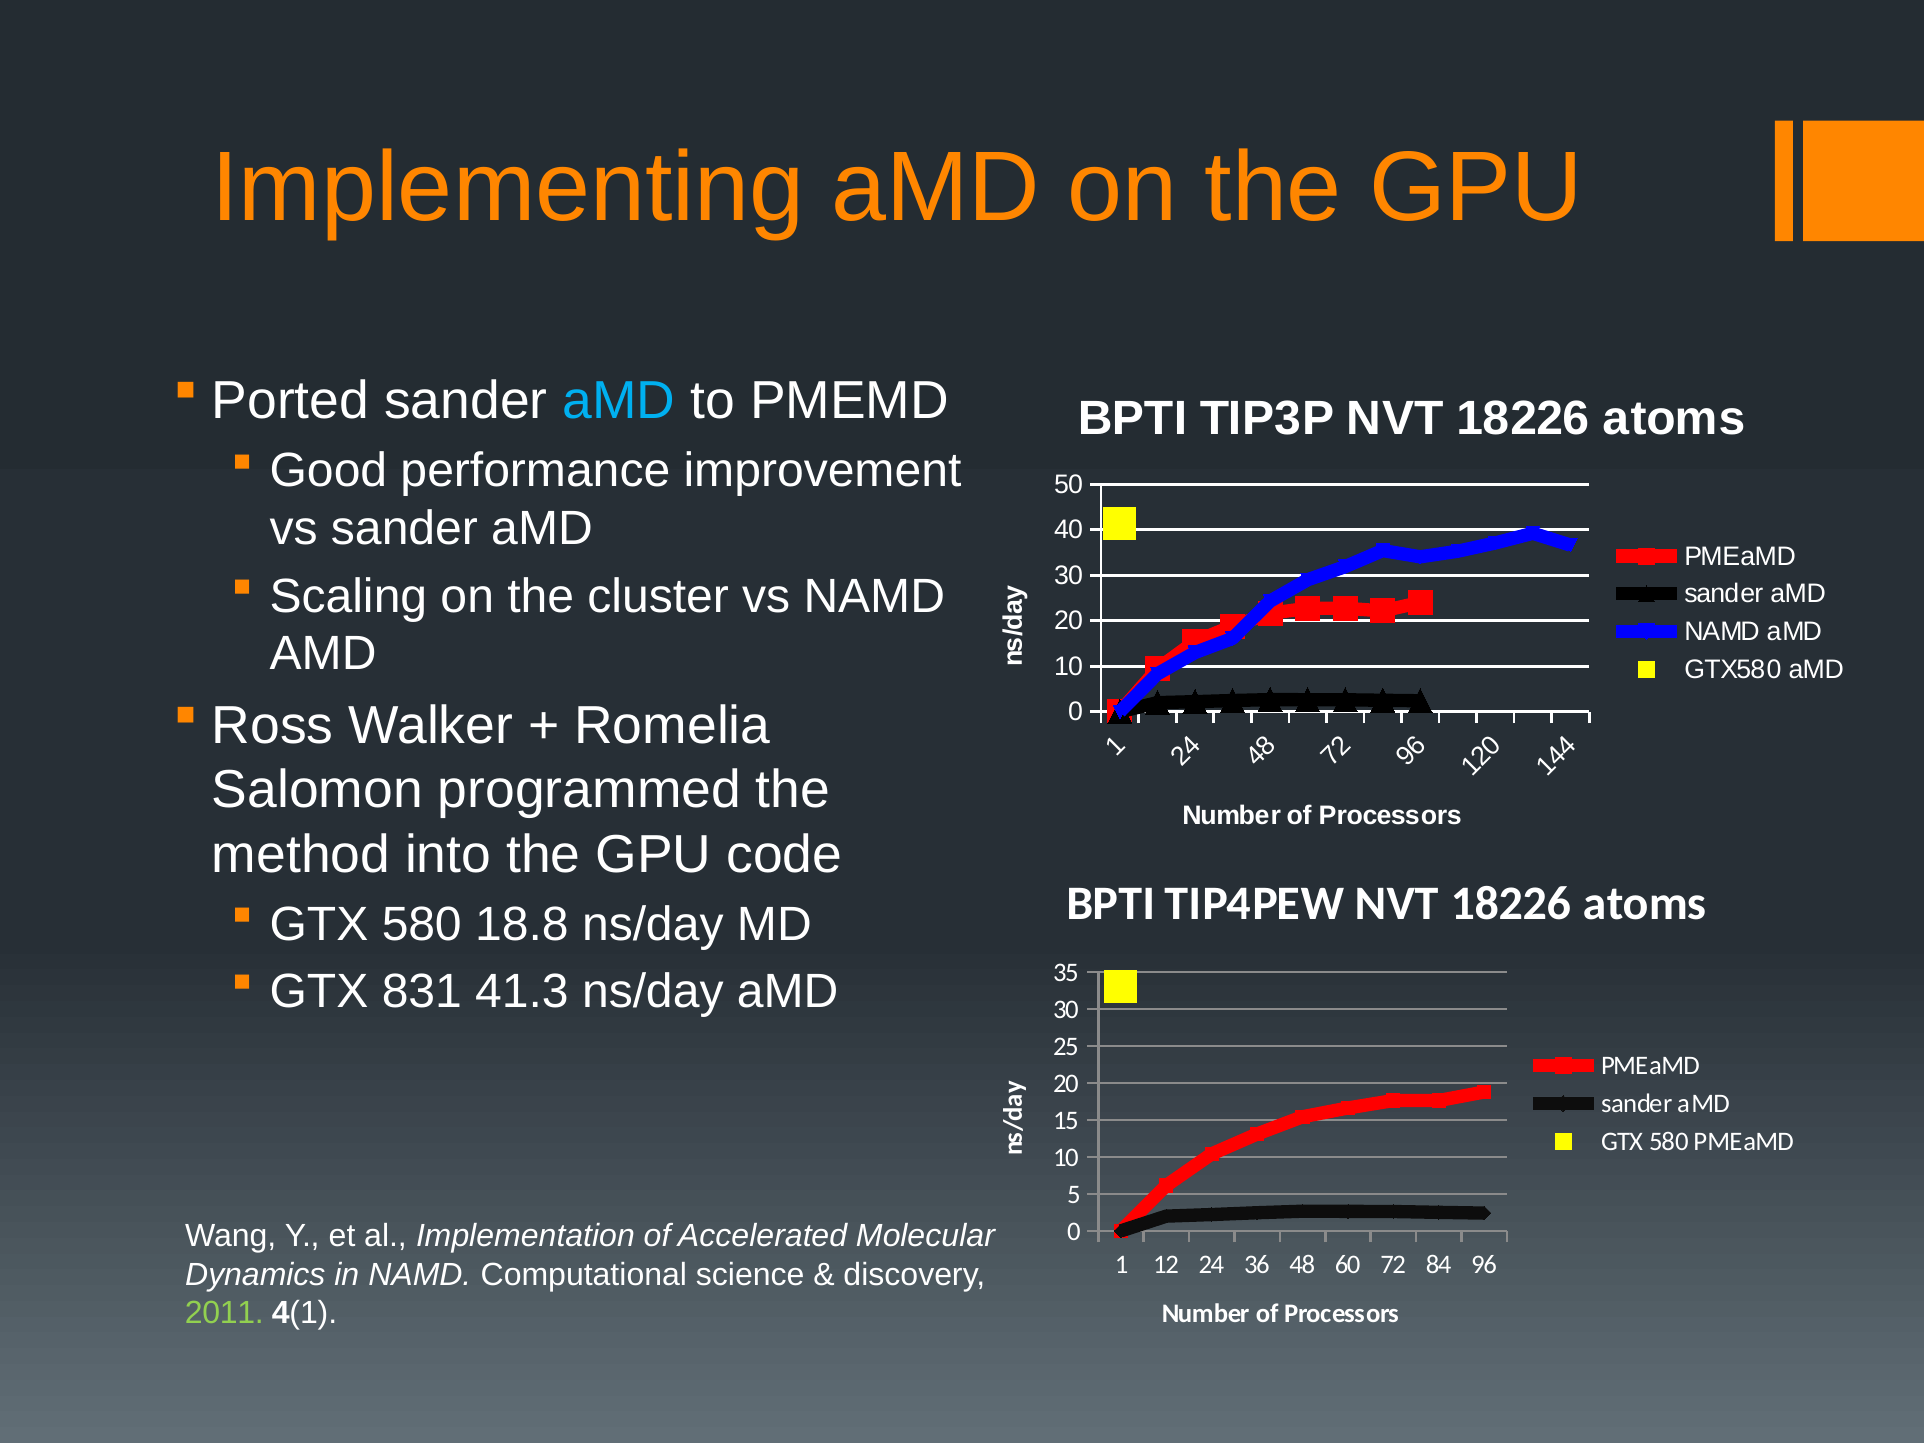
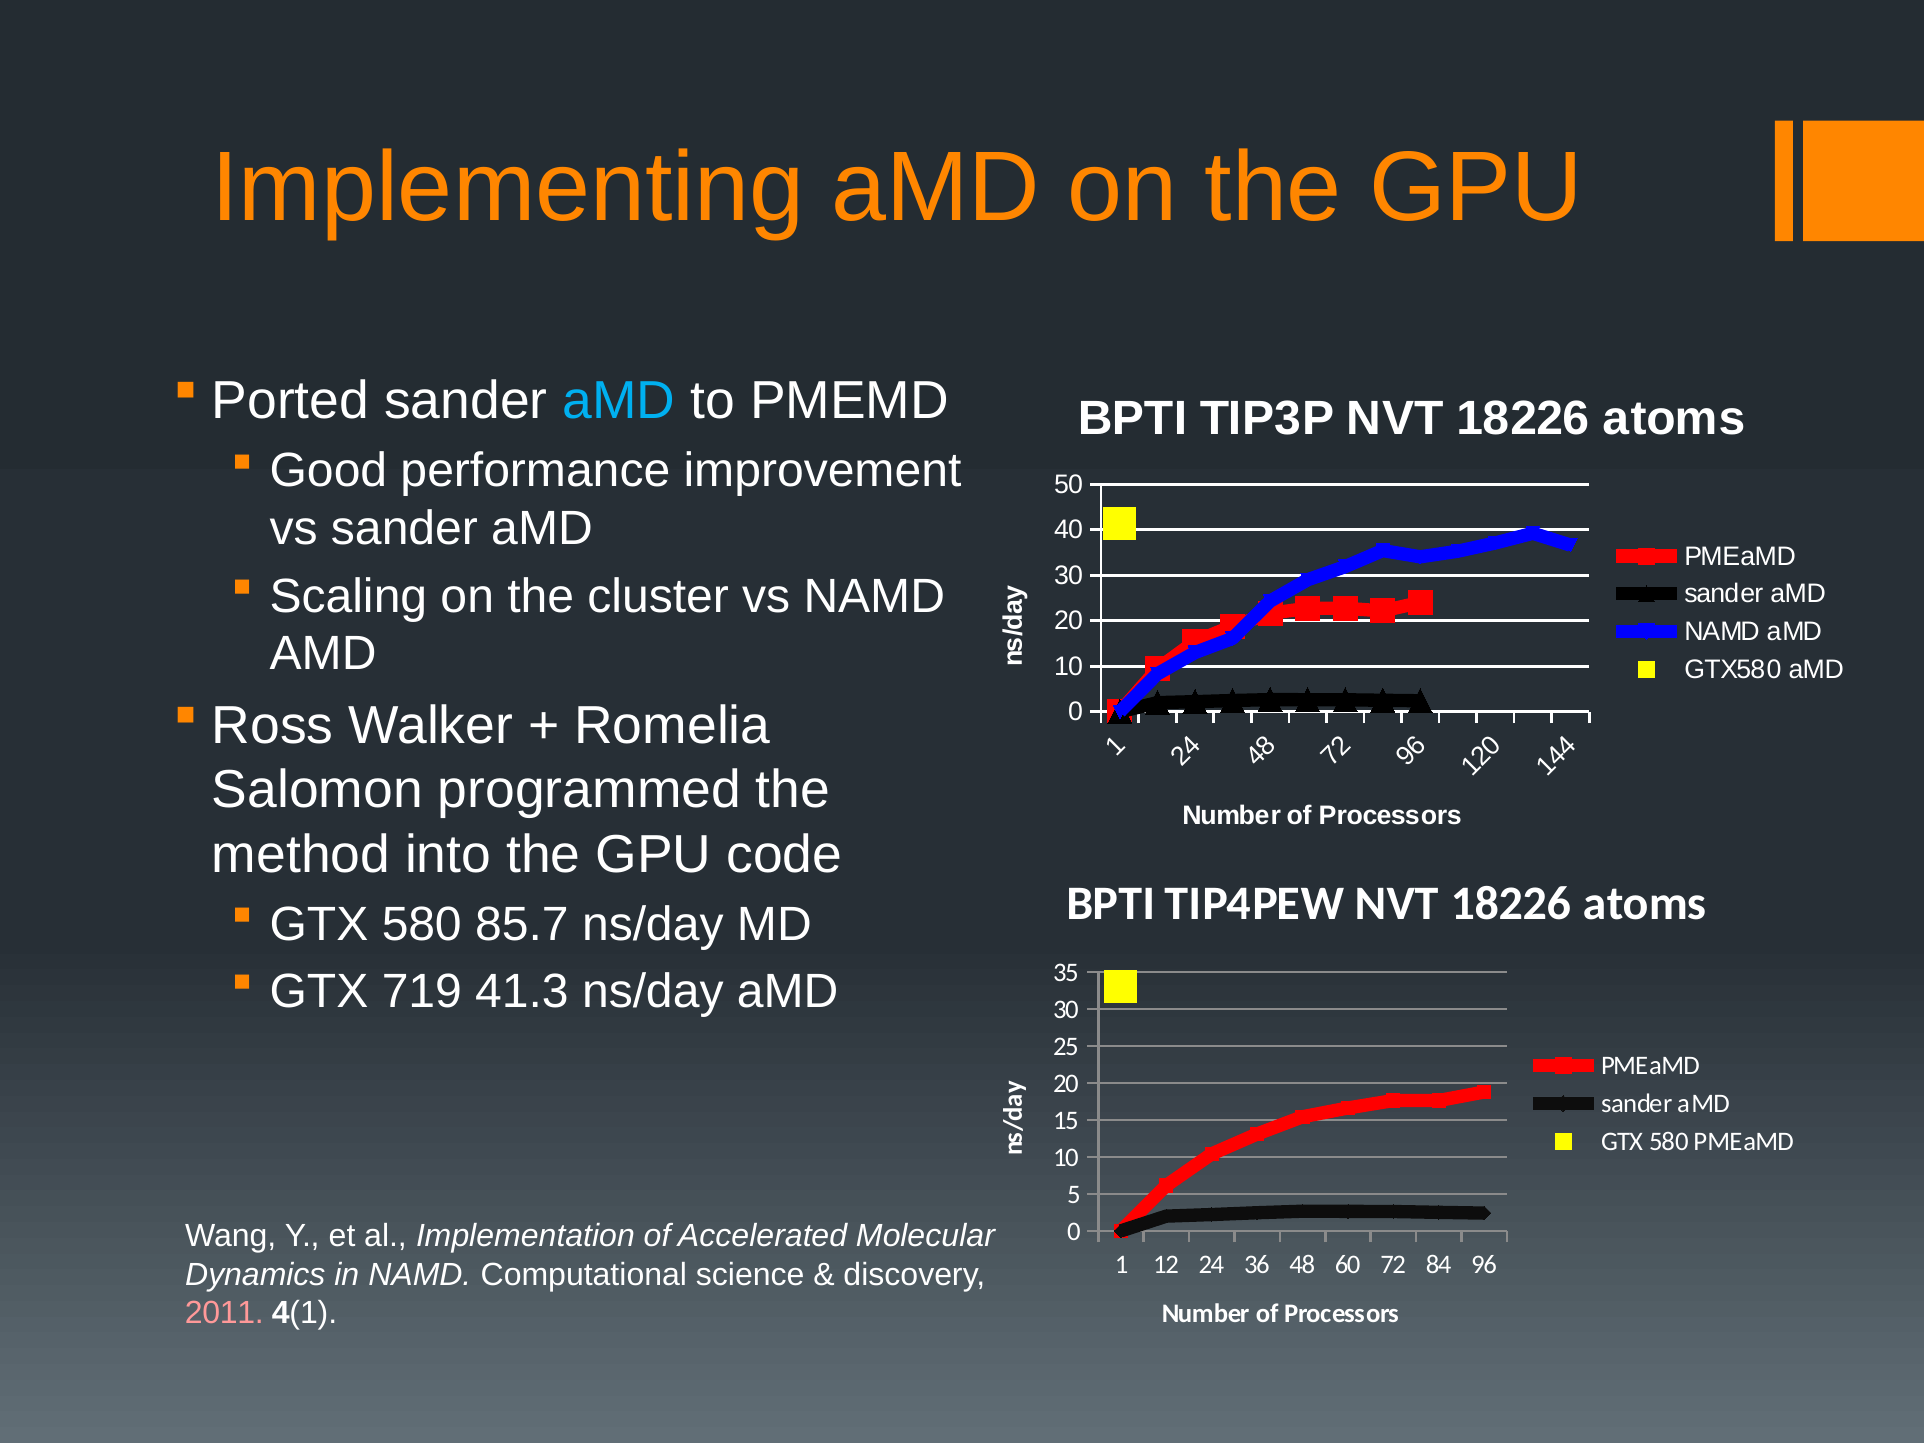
18.8: 18.8 -> 85.7
831: 831 -> 719
2011 colour: light green -> pink
